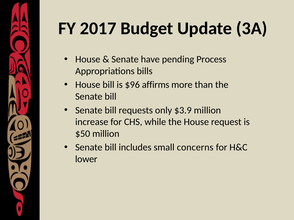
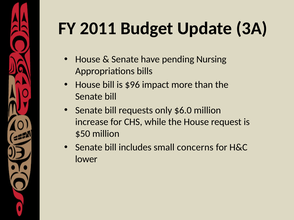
2017: 2017 -> 2011
Process: Process -> Nursing
affirms: affirms -> impact
$3.9: $3.9 -> $6.0
